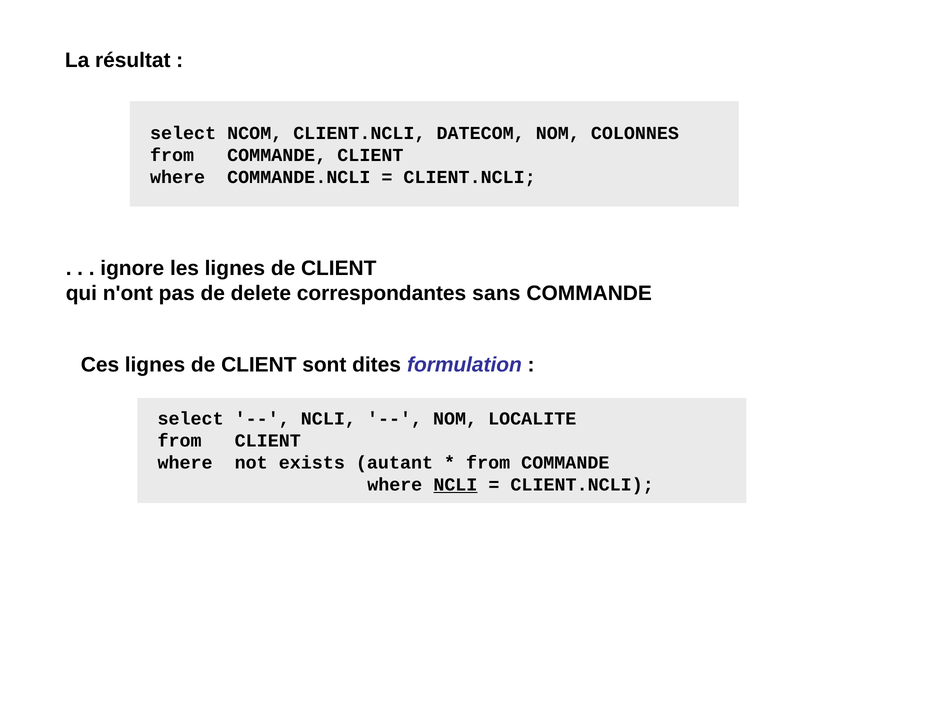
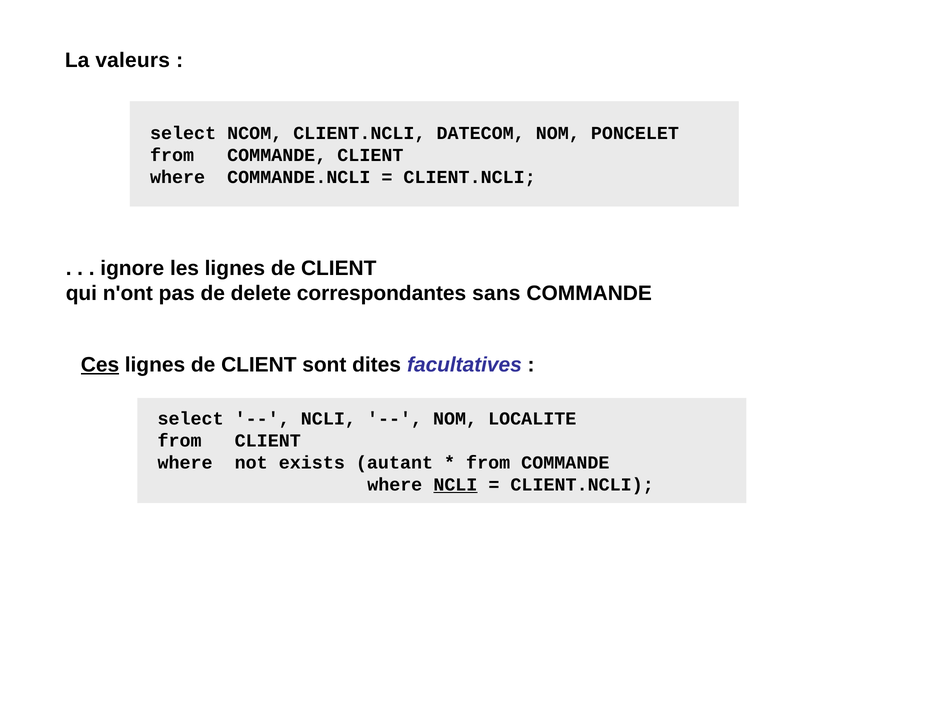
résultat: résultat -> valeurs
COLONNES: COLONNES -> PONCELET
Ces underline: none -> present
formulation: formulation -> facultatives
